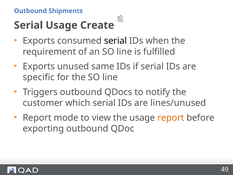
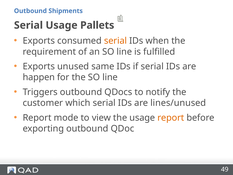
Create: Create -> Pallets
serial at (115, 41) colour: black -> orange
specific: specific -> happen
